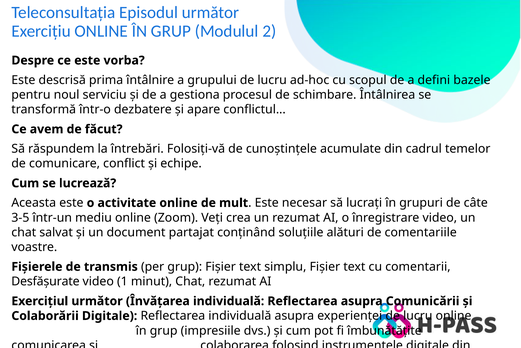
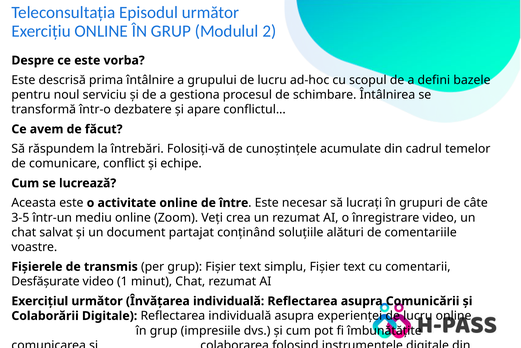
mult: mult -> între
